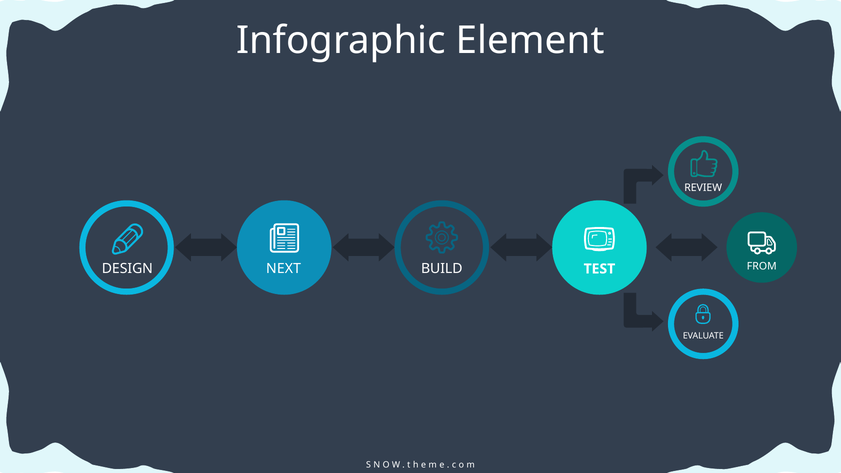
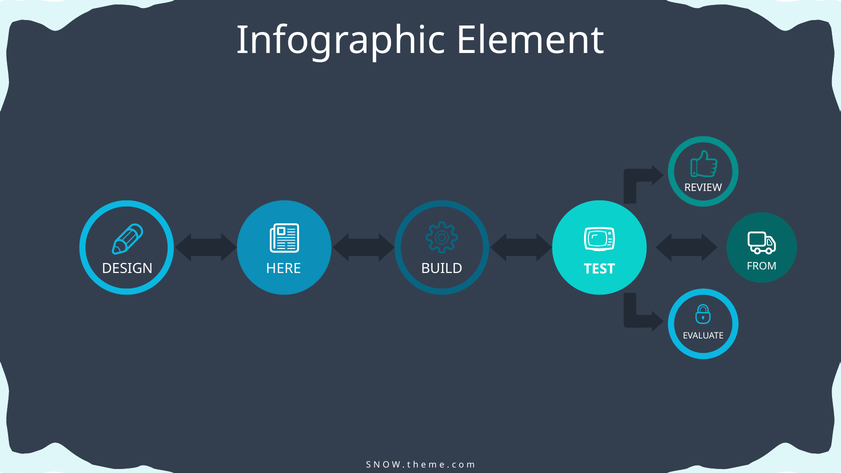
NEXT: NEXT -> HERE
